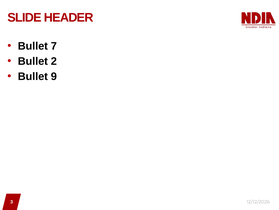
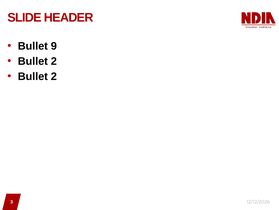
7: 7 -> 9
9 at (54, 76): 9 -> 2
